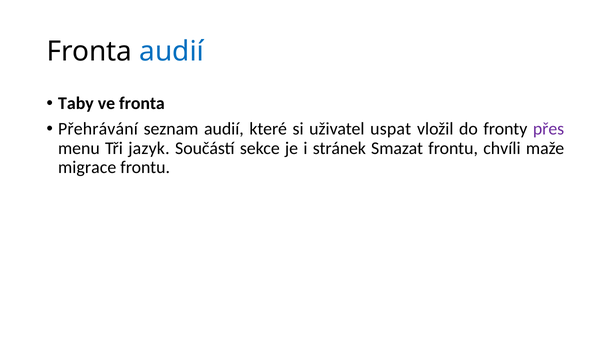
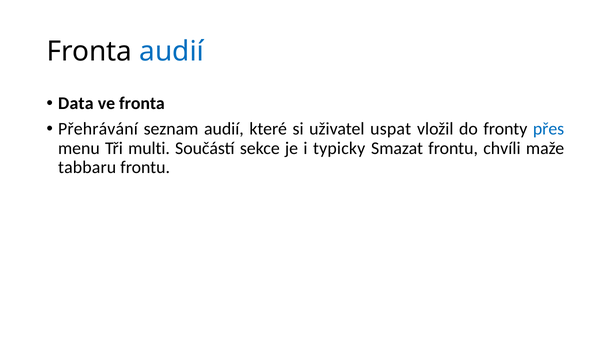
Taby: Taby -> Data
přes colour: purple -> blue
jazyk: jazyk -> multi
stránek: stránek -> typicky
migrace: migrace -> tabbaru
